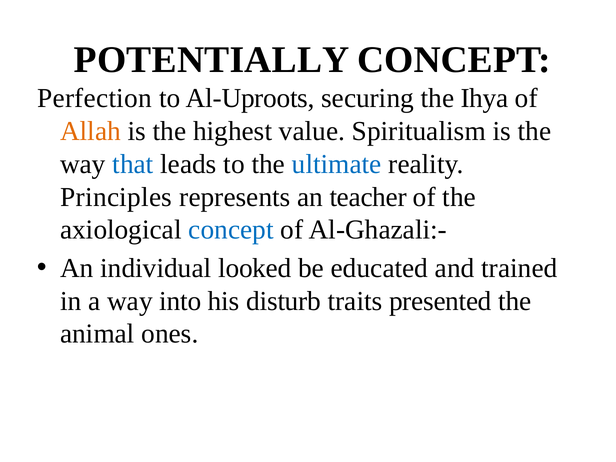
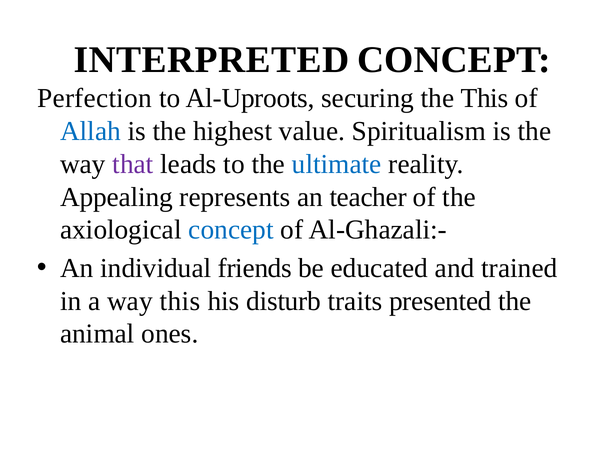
POTENTIALLY: POTENTIALLY -> INTERPRETED
the Ihya: Ihya -> This
Allah colour: orange -> blue
that colour: blue -> purple
Principles: Principles -> Appealing
looked: looked -> friends
way into: into -> this
